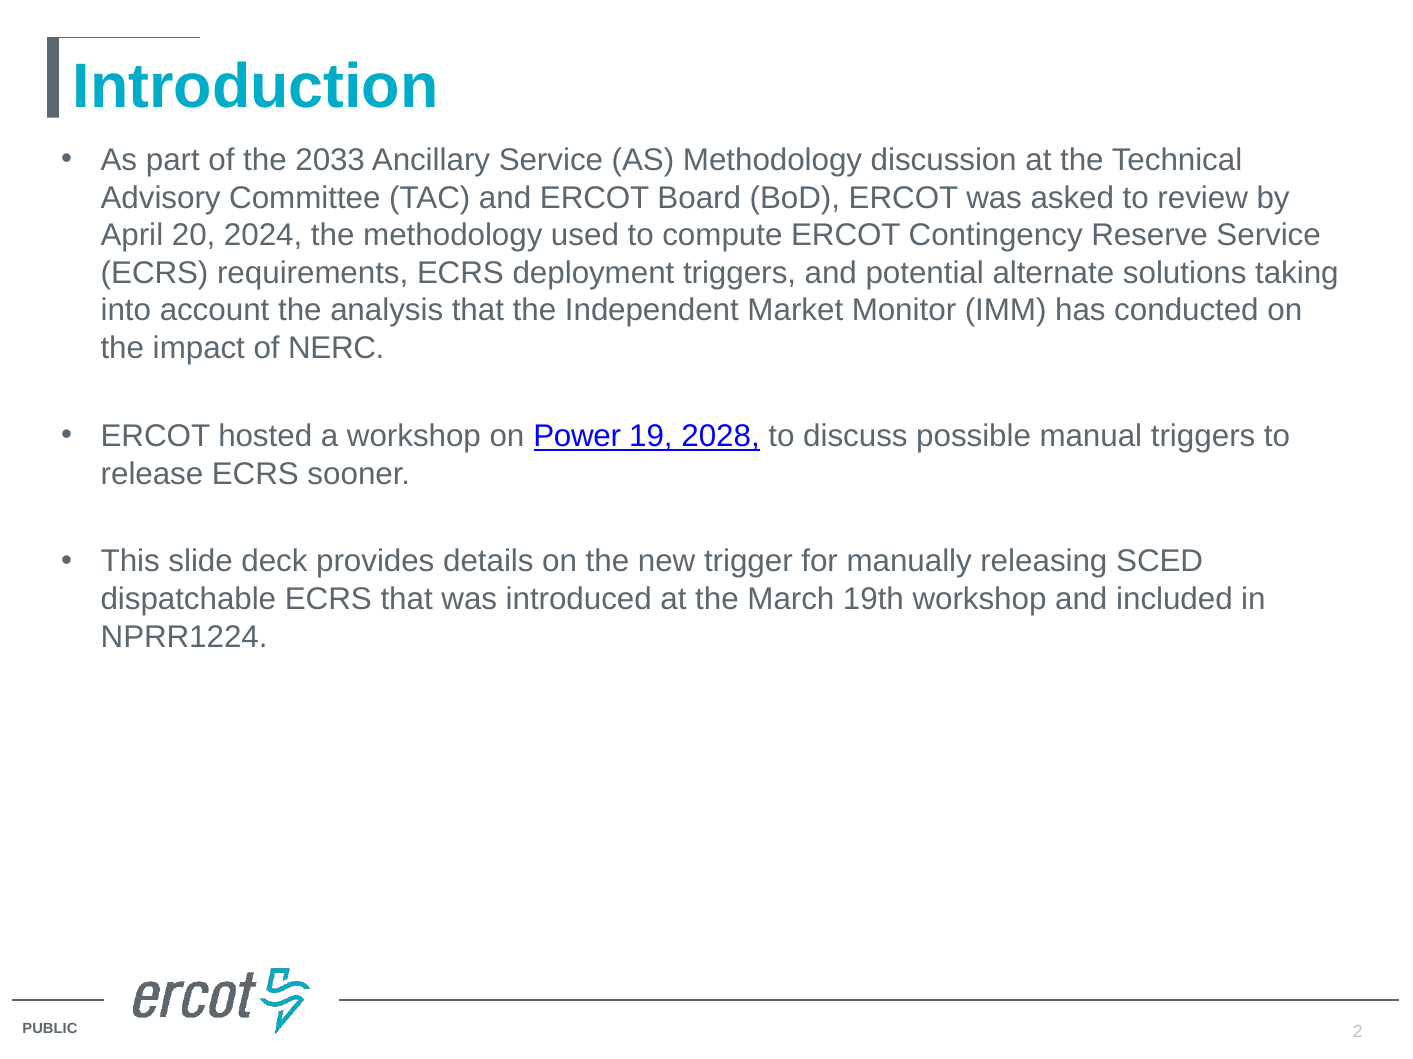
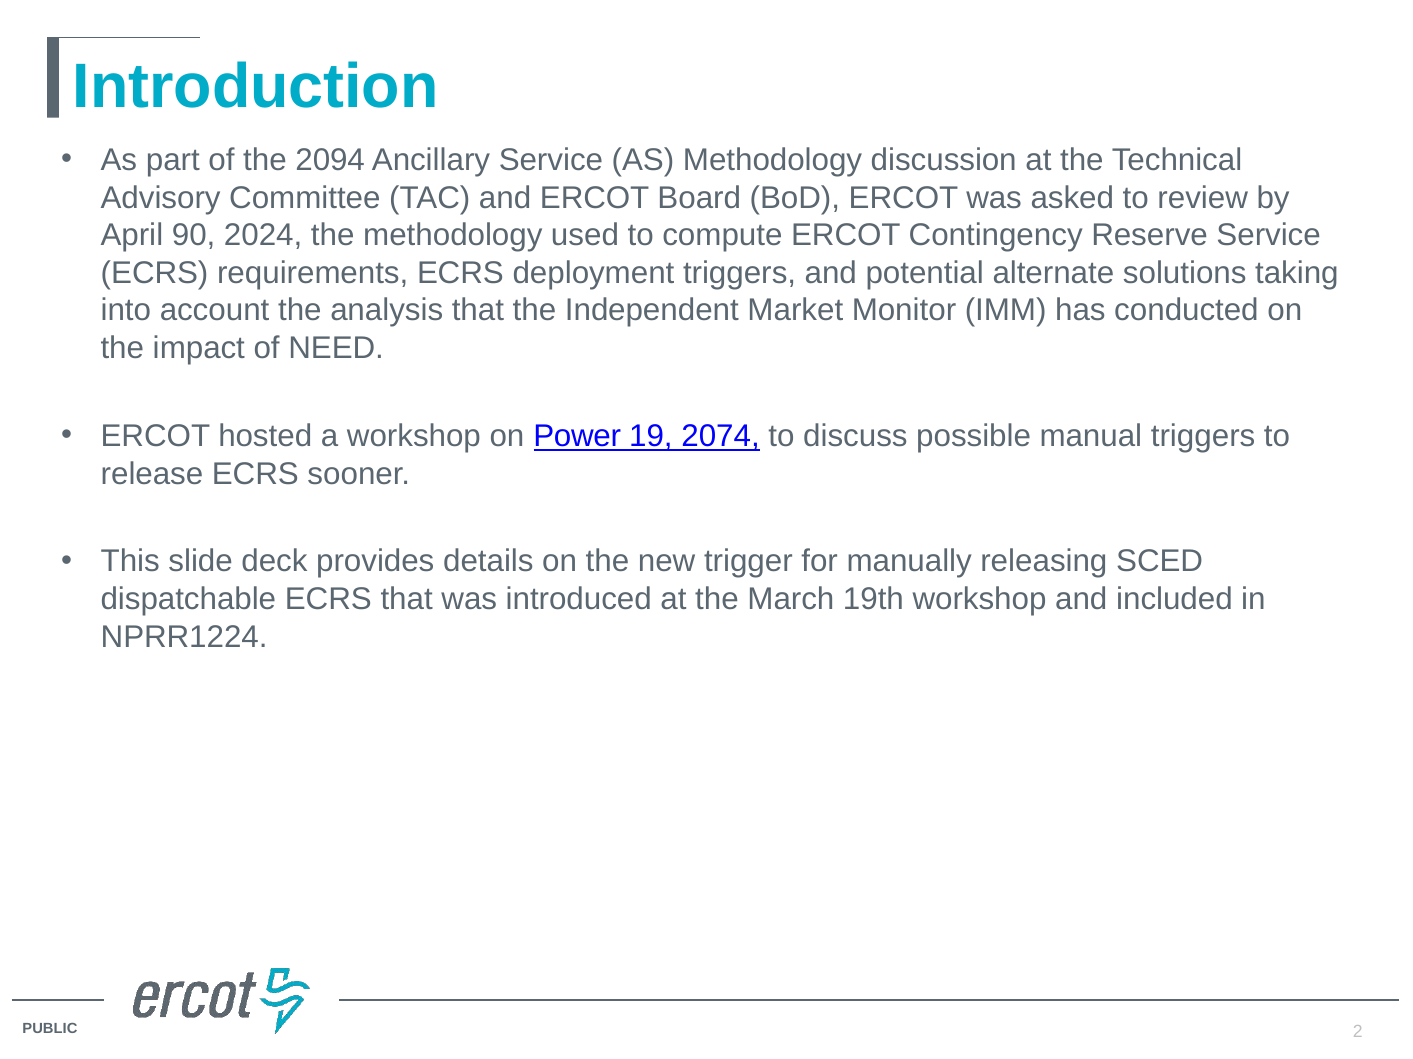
2033: 2033 -> 2094
20: 20 -> 90
NERC: NERC -> NEED
2028: 2028 -> 2074
